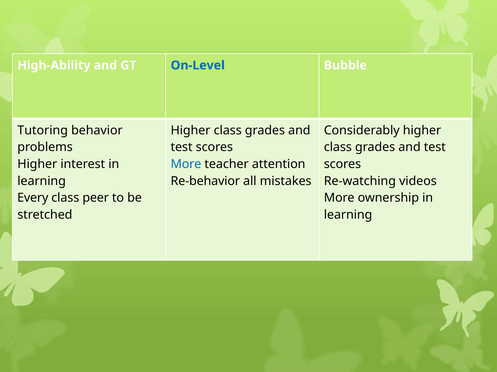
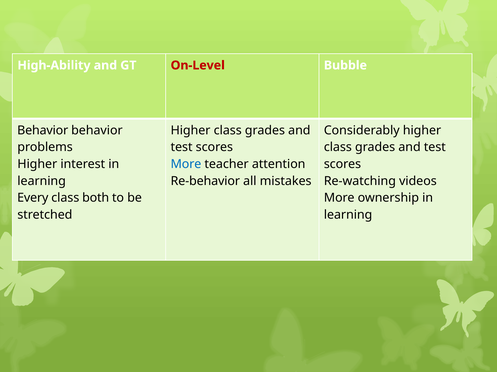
On-Level colour: blue -> red
Tutoring at (43, 131): Tutoring -> Behavior
peer: peer -> both
